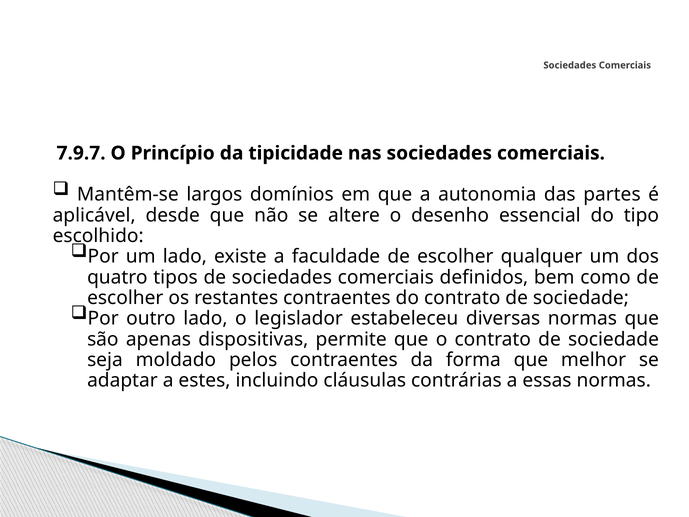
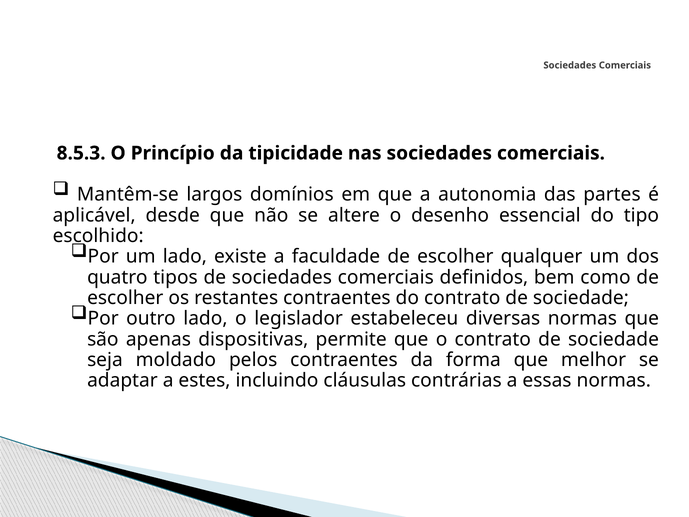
7.9.7: 7.9.7 -> 8.5.3
